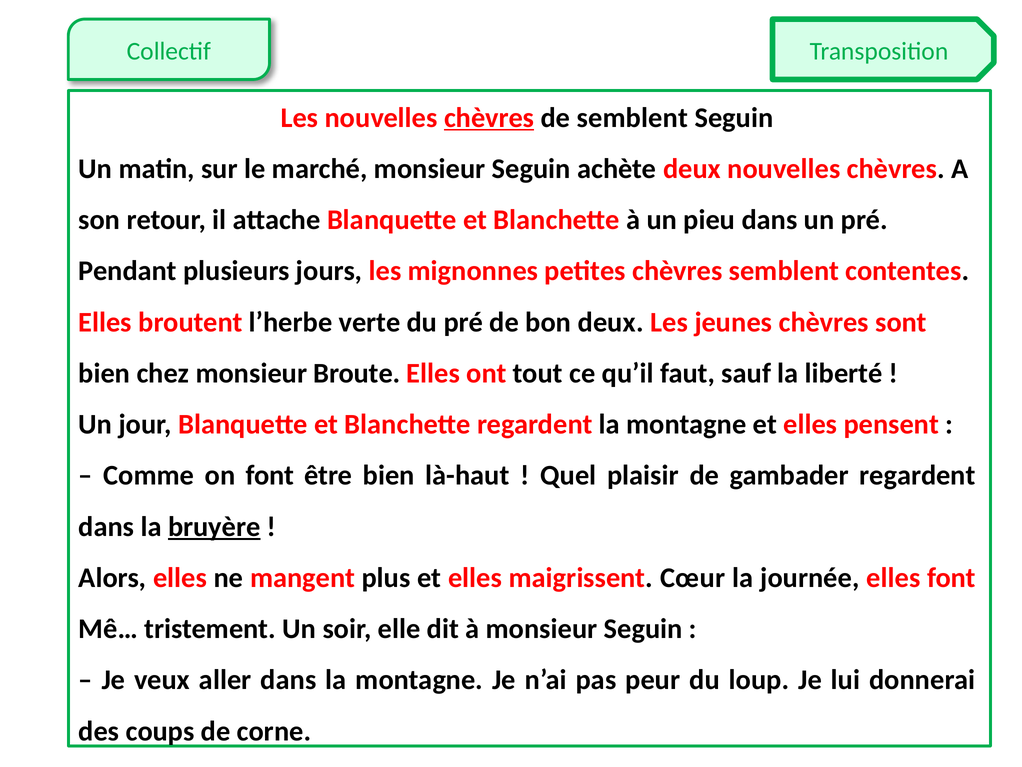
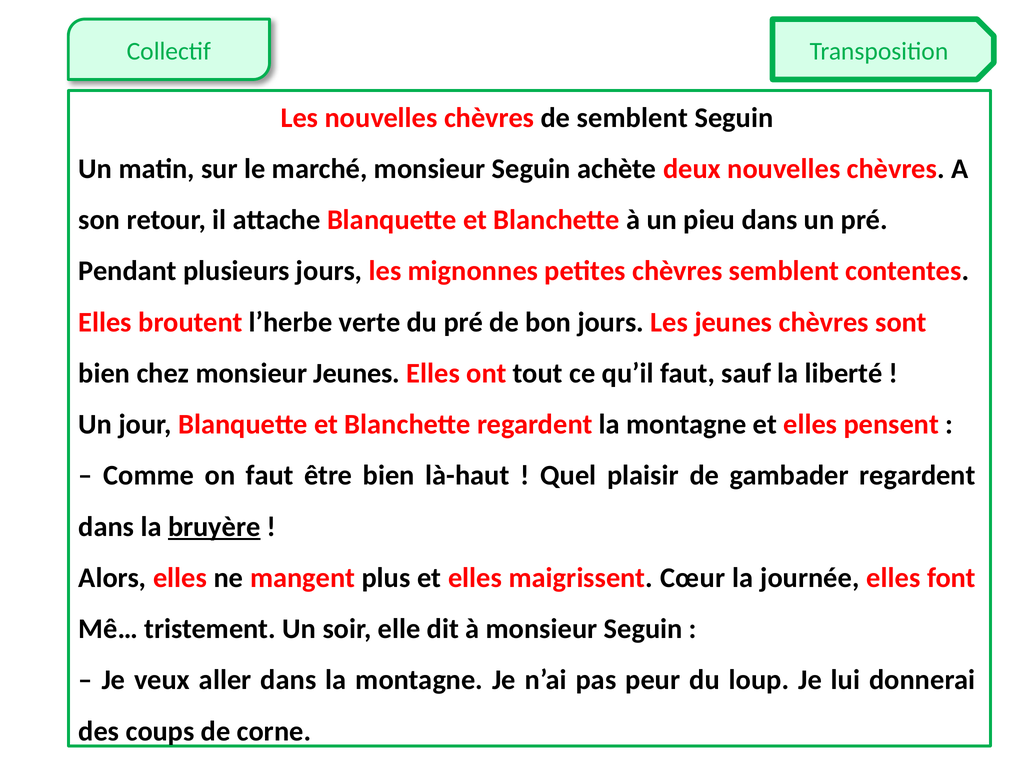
chèvres at (489, 118) underline: present -> none
bon deux: deux -> jours
monsieur Broute: Broute -> Jeunes
on font: font -> faut
